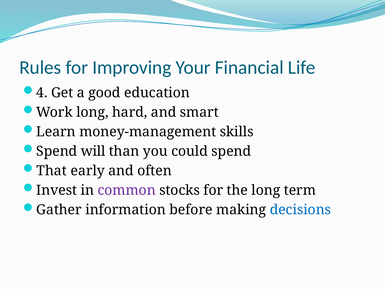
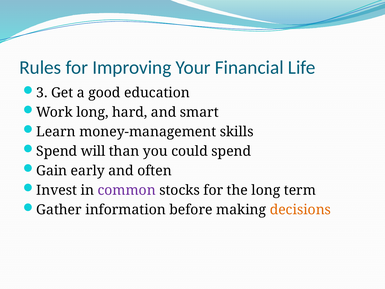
4: 4 -> 3
That: That -> Gain
decisions colour: blue -> orange
